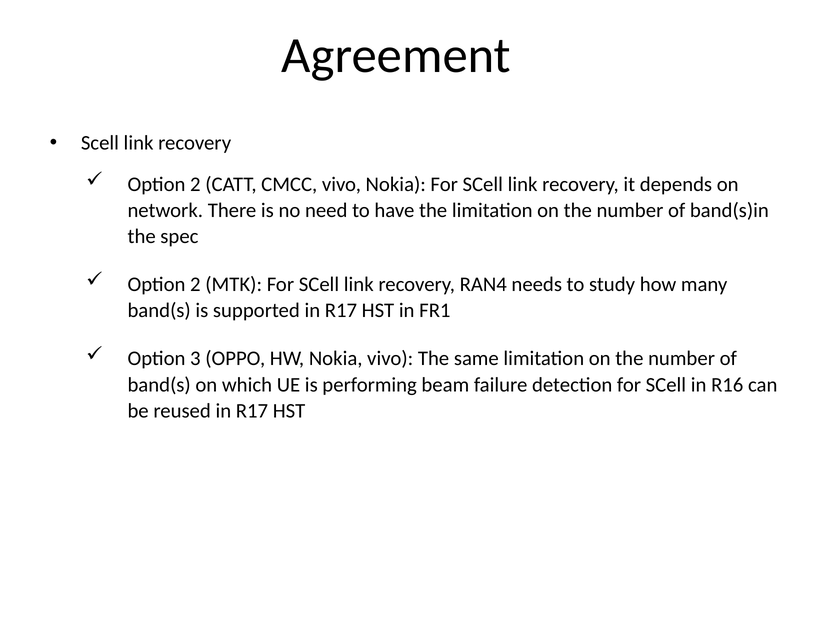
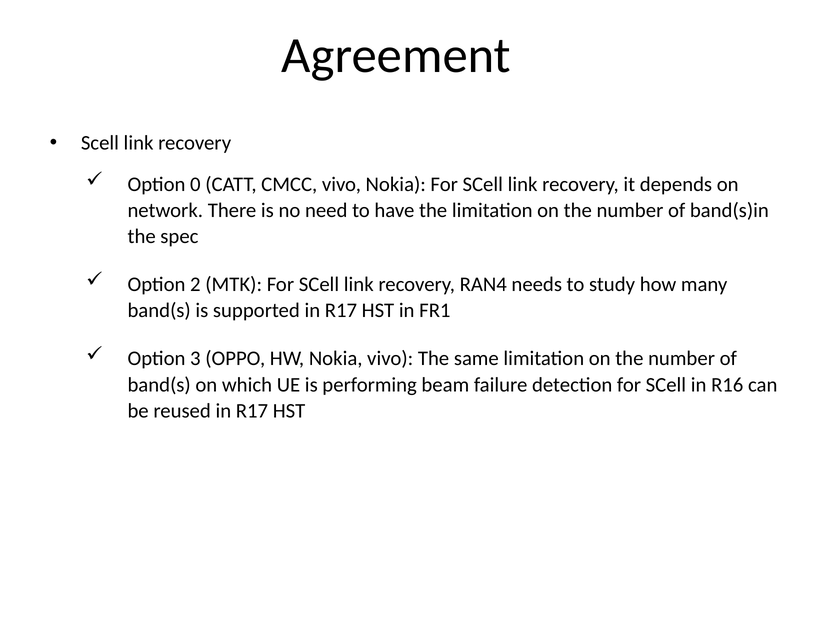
2 at (195, 184): 2 -> 0
